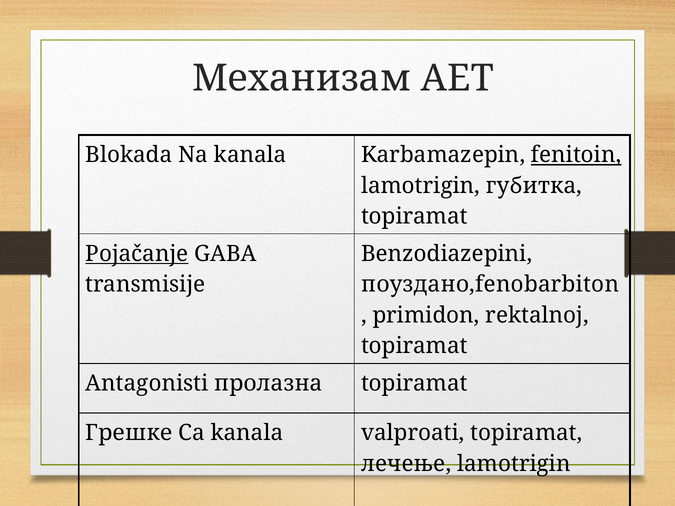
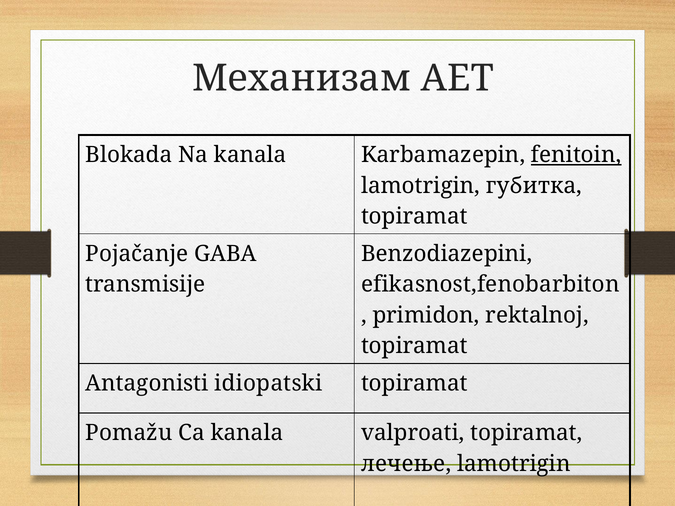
Pojačanje underline: present -> none
поуздано,fenobarbiton: поуздано,fenobarbiton -> efikasnost,fenobarbiton
пролазна: пролазна -> idiopatski
Грешке: Грешке -> Pomažu
